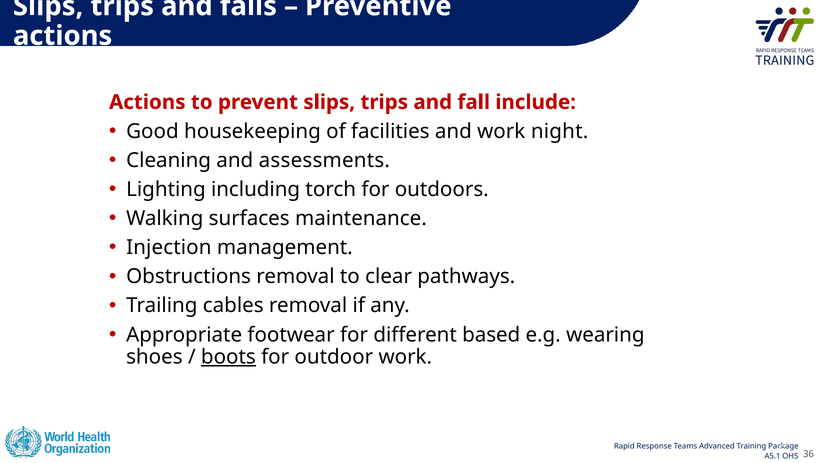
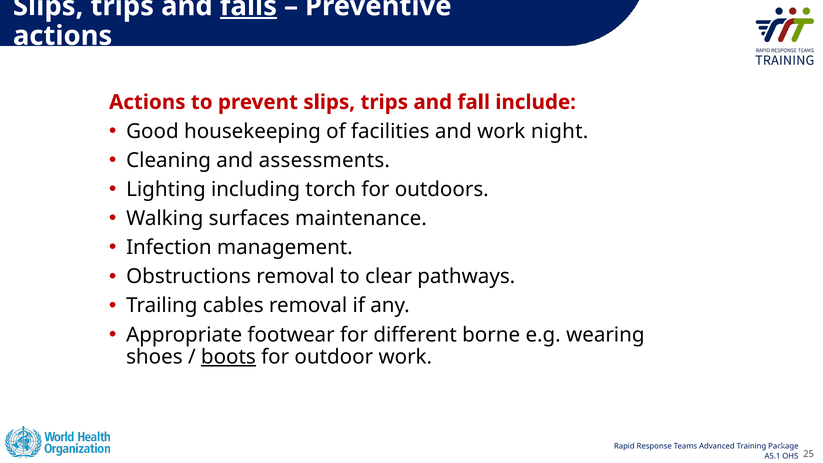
falls underline: none -> present
Injection: Injection -> Infection
based: based -> borne
36: 36 -> 25
